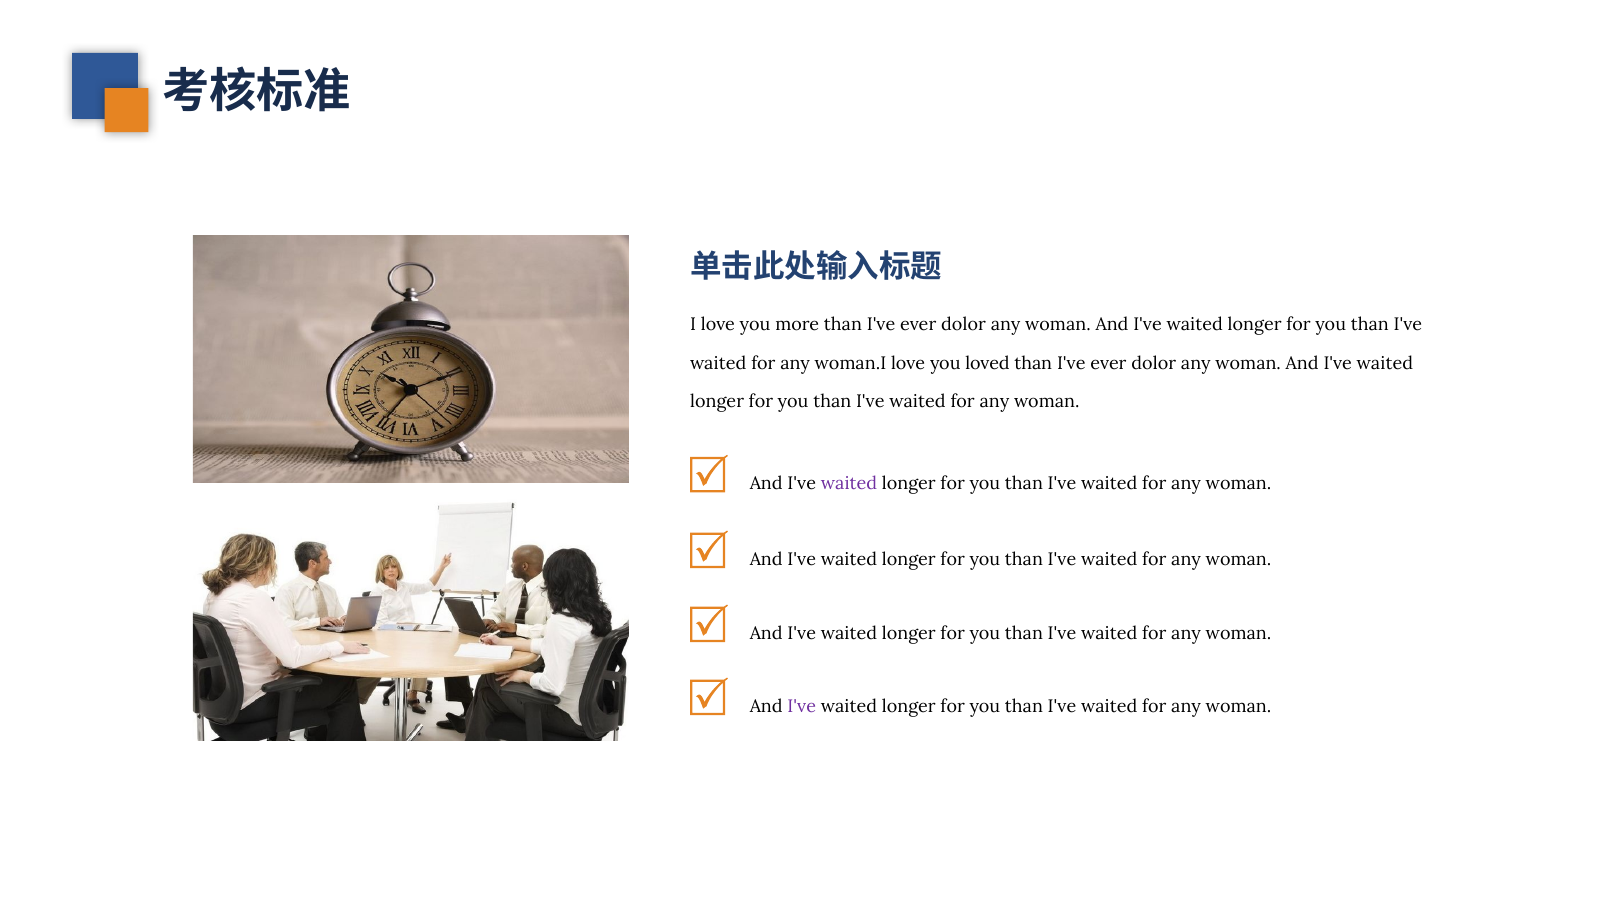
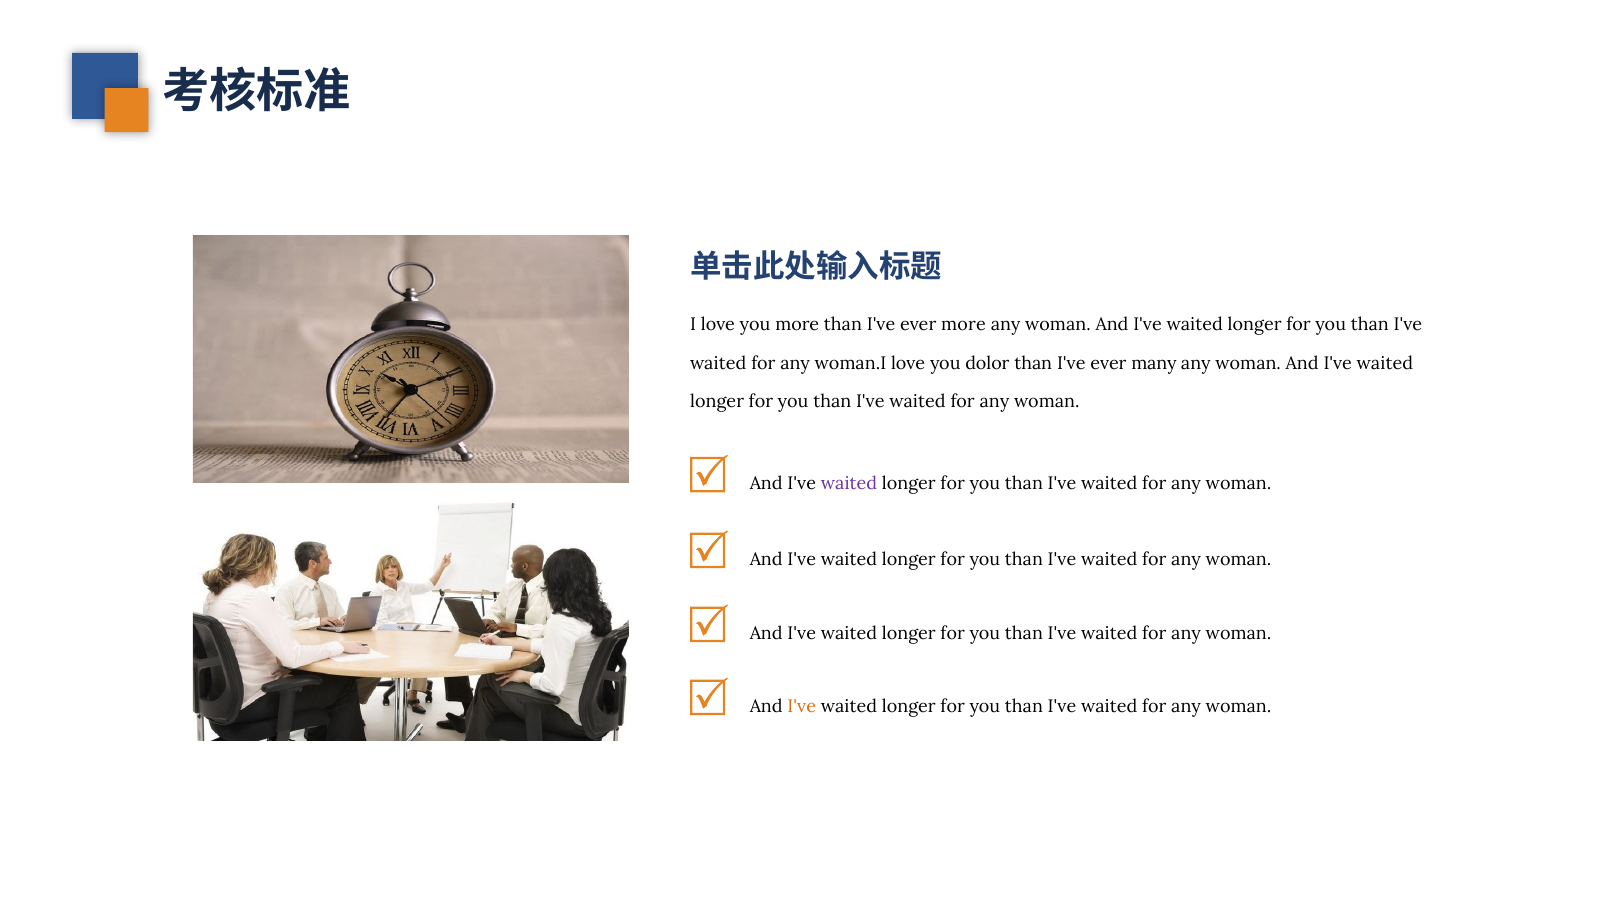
dolor at (963, 324): dolor -> more
loved: loved -> dolor
dolor at (1154, 363): dolor -> many
I've at (802, 707) colour: purple -> orange
